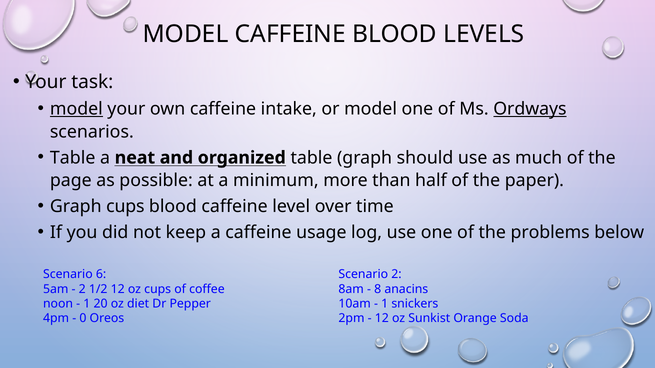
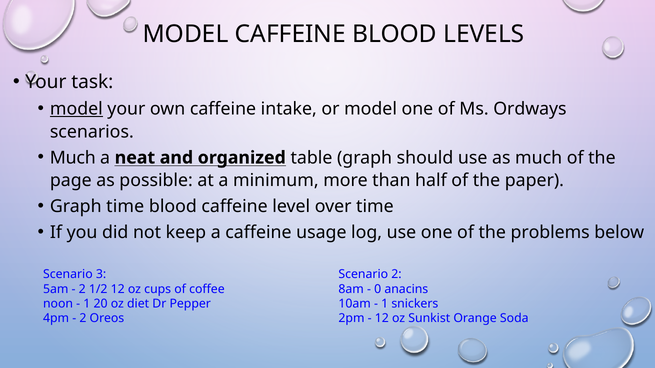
Ordways underline: present -> none
Table at (73, 158): Table -> Much
Graph cups: cups -> time
6: 6 -> 3
8: 8 -> 0
0 at (83, 319): 0 -> 2
